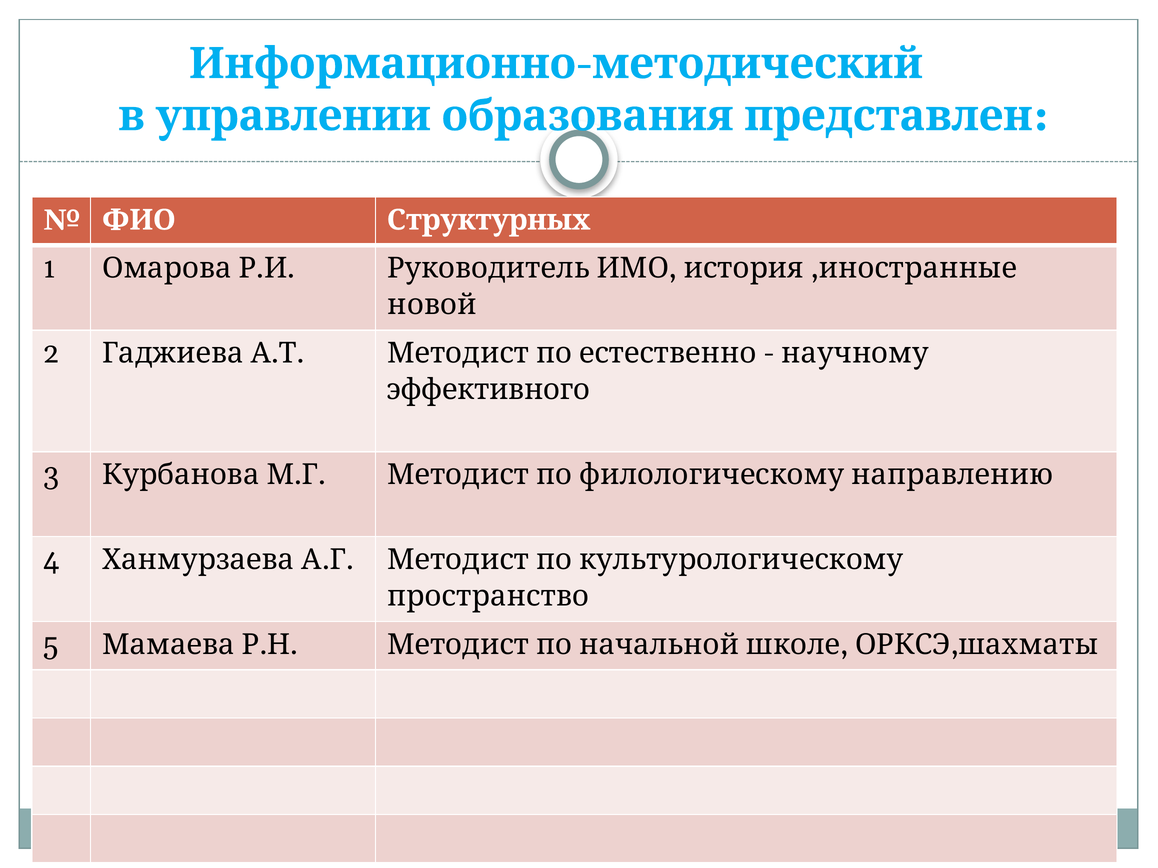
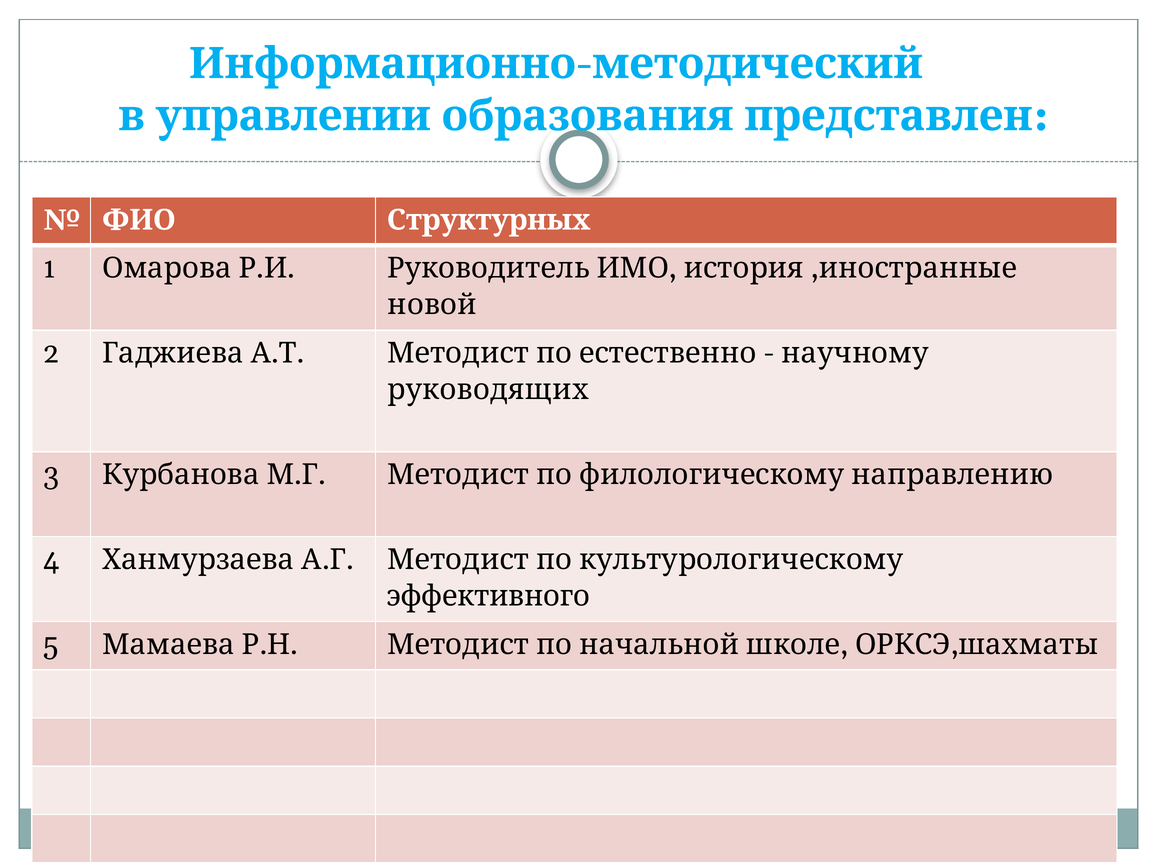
эффективного: эффективного -> руководящих
пространство: пространство -> эффективного
